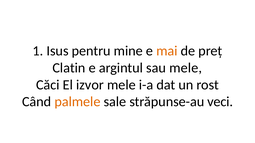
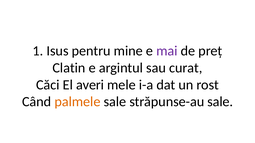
mai colour: orange -> purple
sau mele: mele -> curat
izvor: izvor -> averi
străpunse-au veci: veci -> sale
